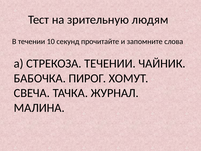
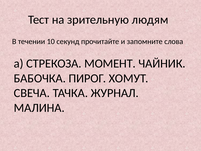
СТРЕКОЗА ТЕЧЕНИИ: ТЕЧЕНИИ -> МОМЕНТ
